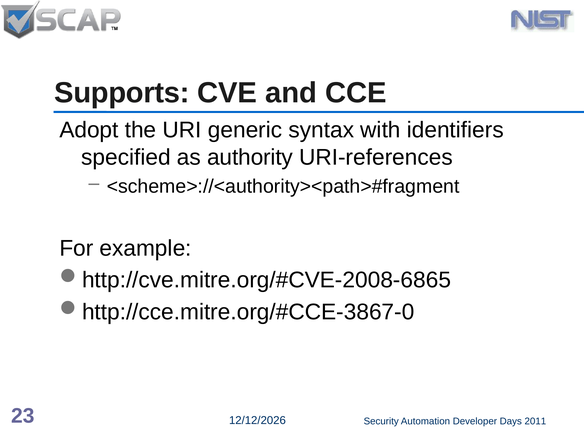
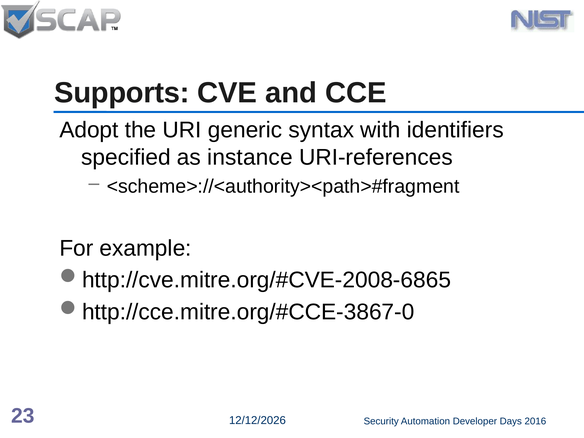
authority: authority -> instance
2011: 2011 -> 2016
